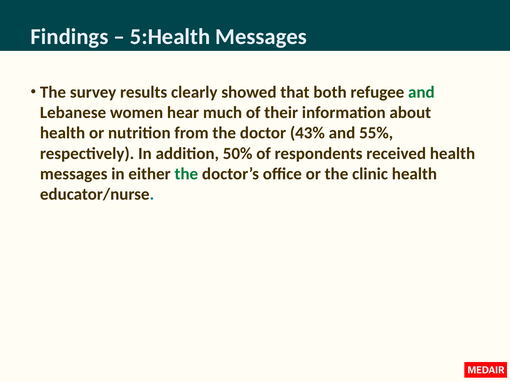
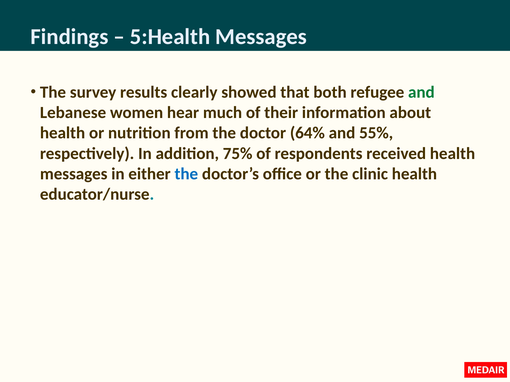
43%: 43% -> 64%
50%: 50% -> 75%
the at (186, 174) colour: green -> blue
